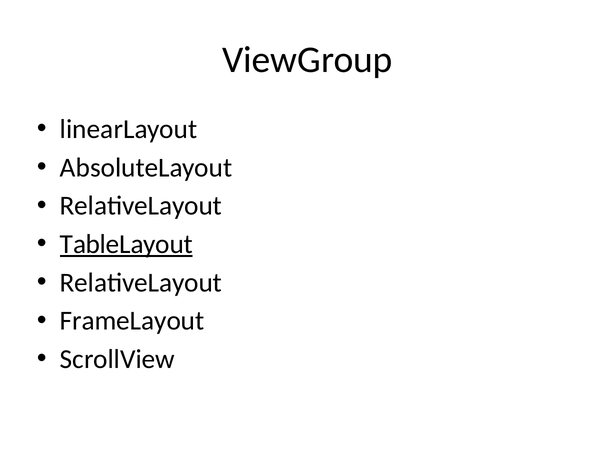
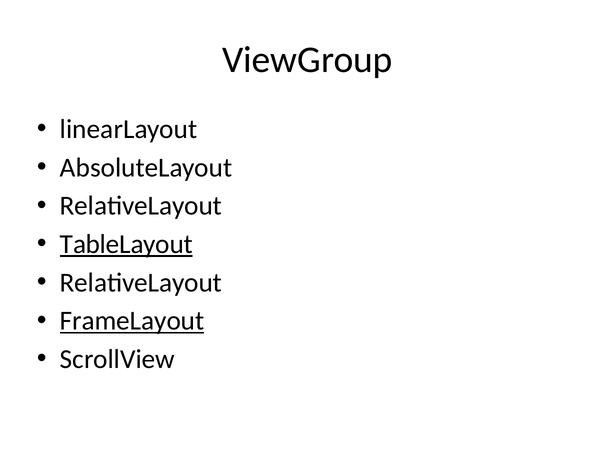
FrameLayout underline: none -> present
